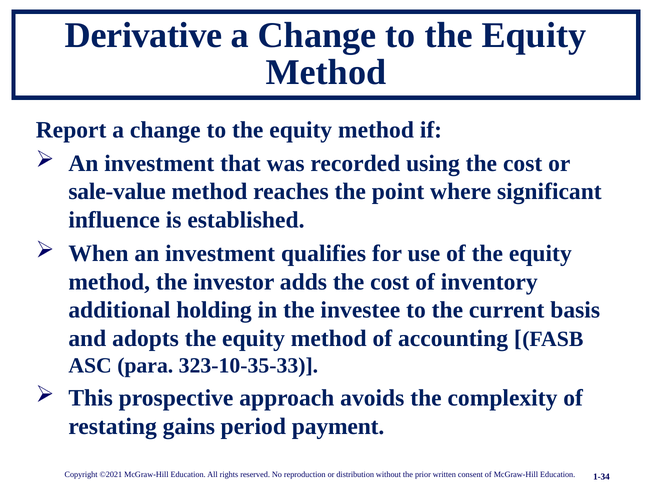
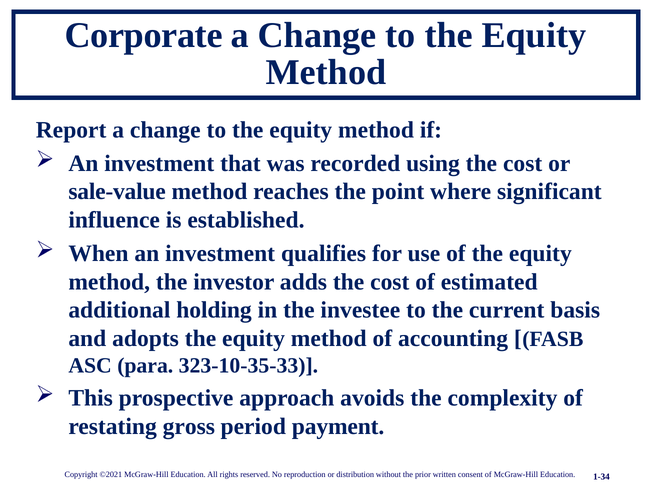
Derivative: Derivative -> Corporate
inventory: inventory -> estimated
gains: gains -> gross
